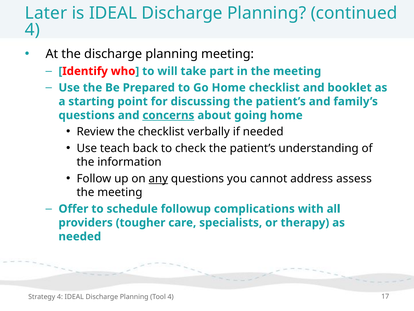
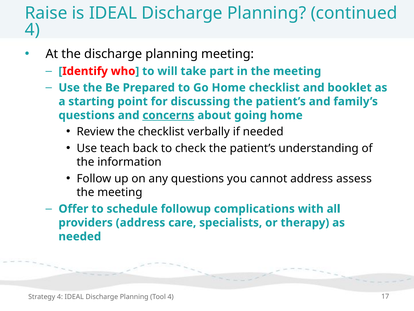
Later: Later -> Raise
any underline: present -> none
providers tougher: tougher -> address
